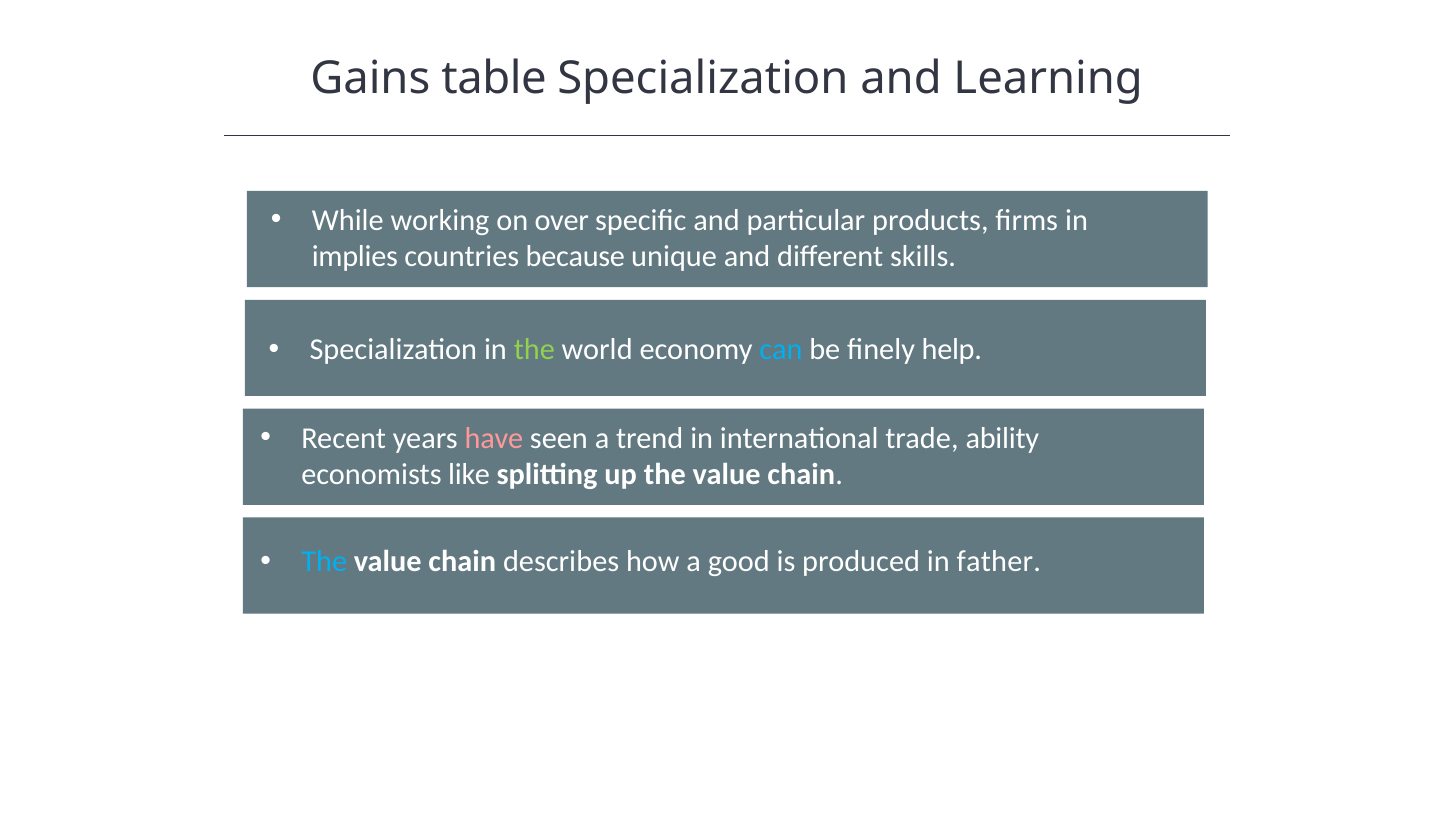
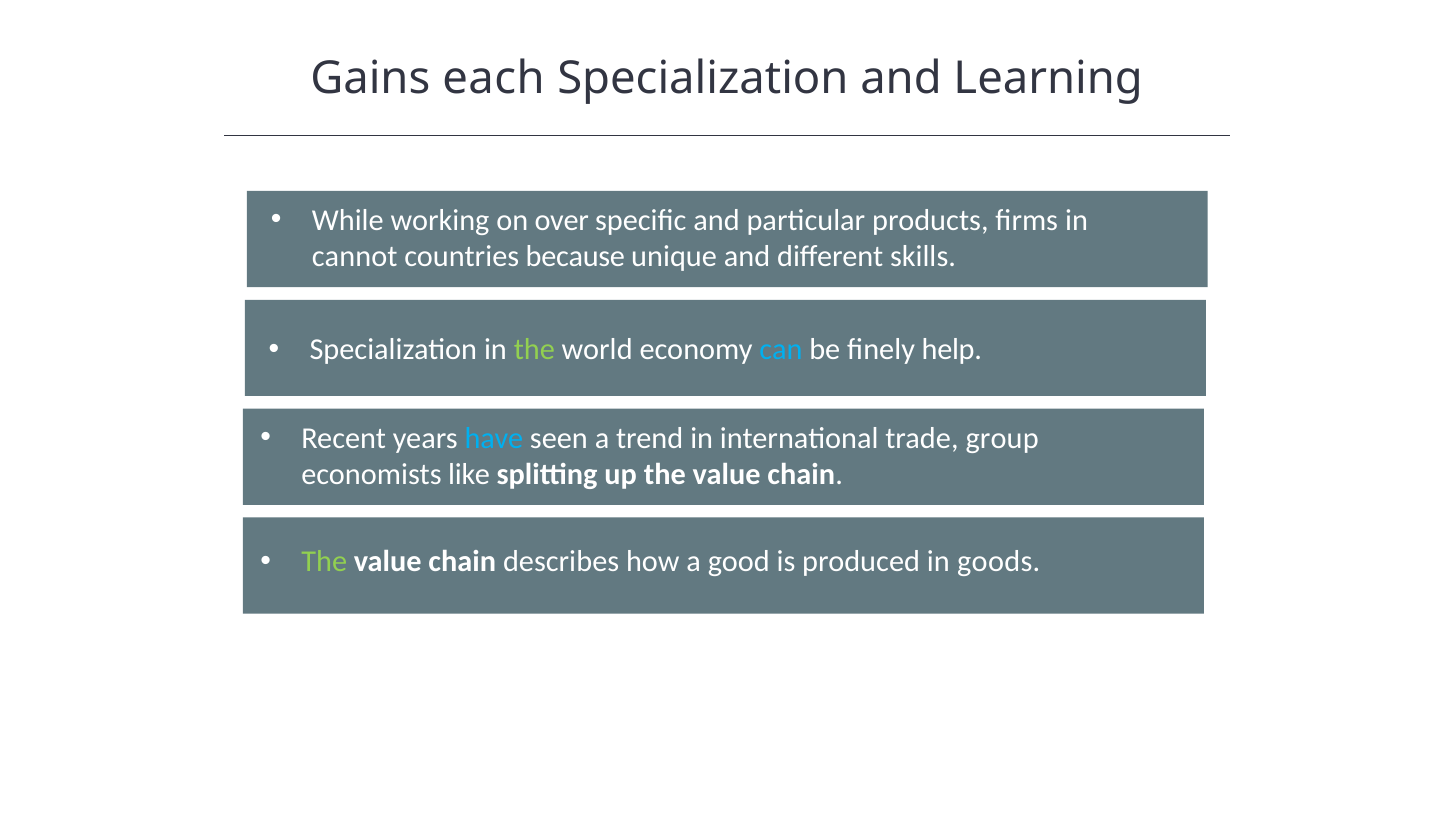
table: table -> each
implies: implies -> cannot
have colour: pink -> light blue
ability: ability -> group
The at (324, 562) colour: light blue -> light green
father: father -> goods
